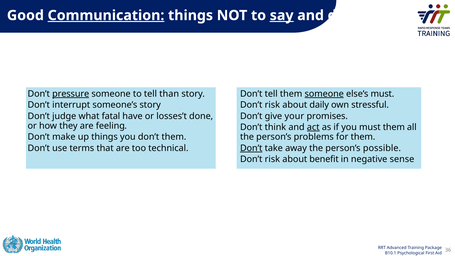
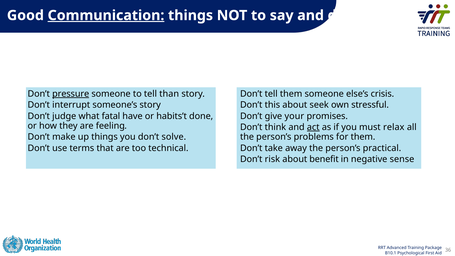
say underline: present -> none
someone at (324, 94) underline: present -> none
else’s must: must -> crisis
risk at (272, 105): risk -> this
daily: daily -> seek
losses’t: losses’t -> habits’t
must them: them -> relax
don’t them: them -> solve
Don’t at (251, 148) underline: present -> none
possible: possible -> practical
